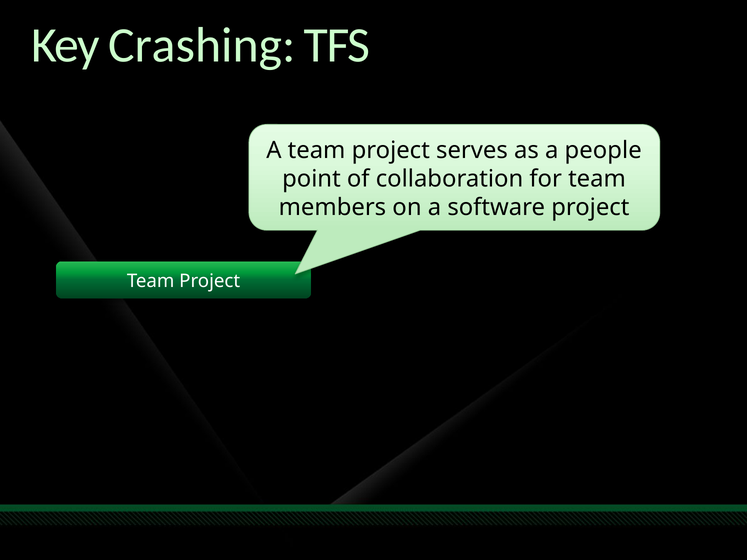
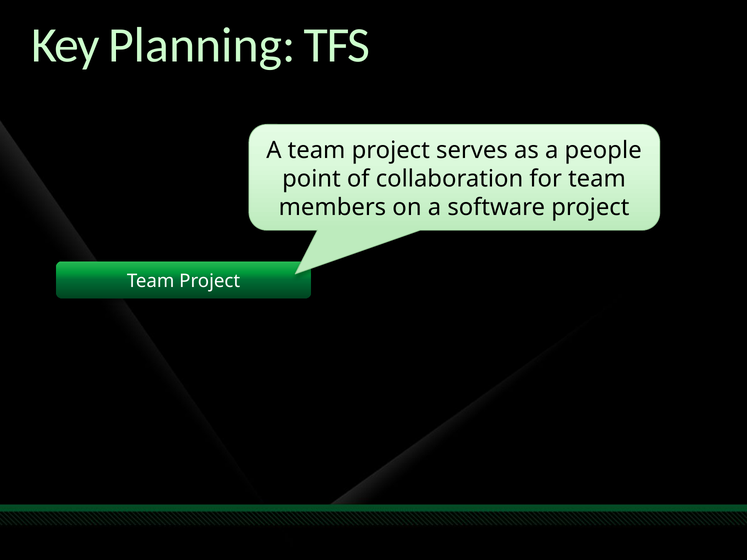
Crashing: Crashing -> Planning
